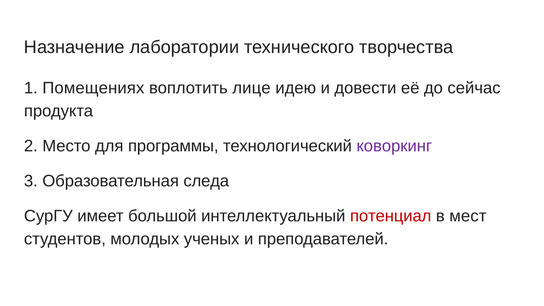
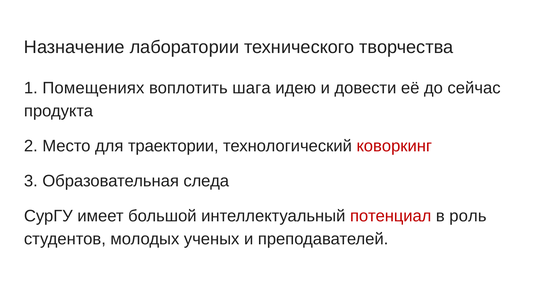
лице: лице -> шага
программы: программы -> траектории
коворкинг colour: purple -> red
мест: мест -> роль
